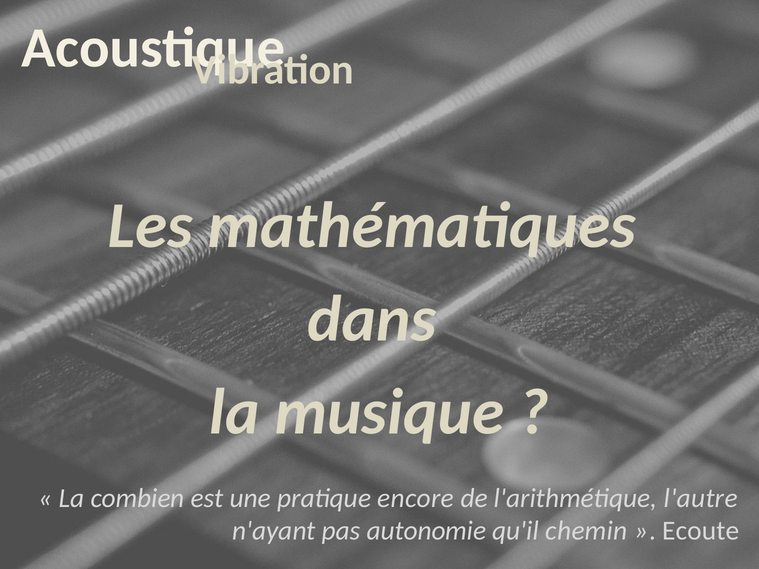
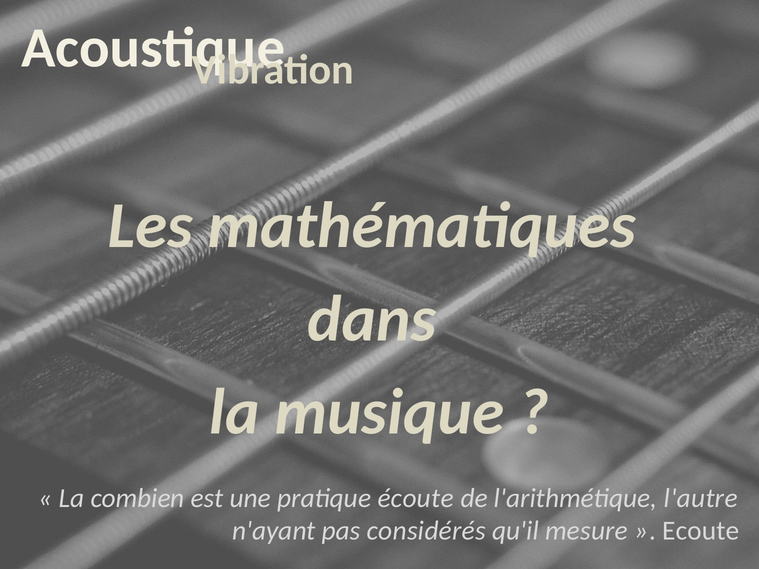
encore: encore -> écoute
autonomie: autonomie -> considérés
chemin: chemin -> mesure
